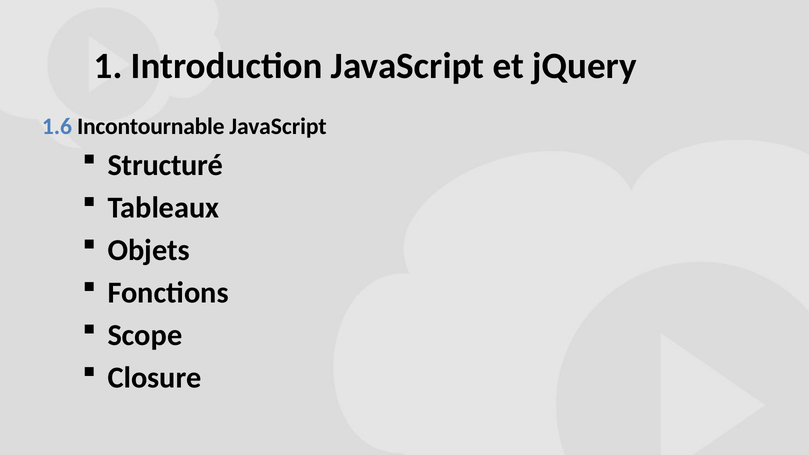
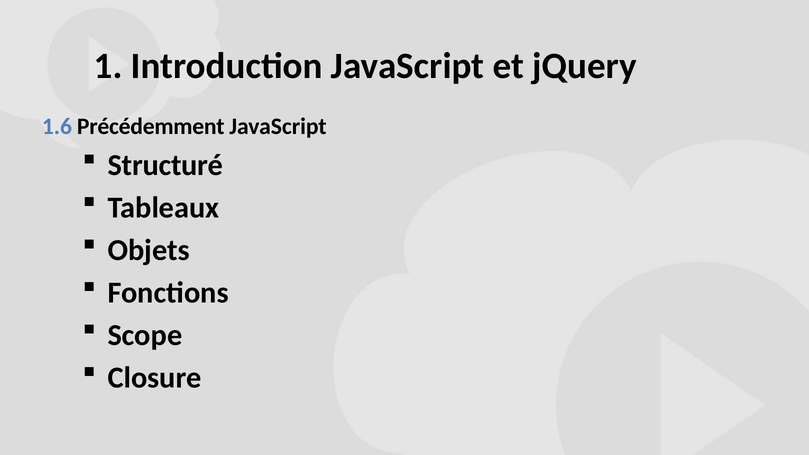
Incontournable: Incontournable -> Précédemment
